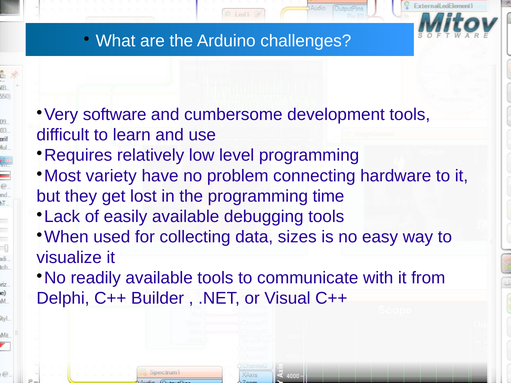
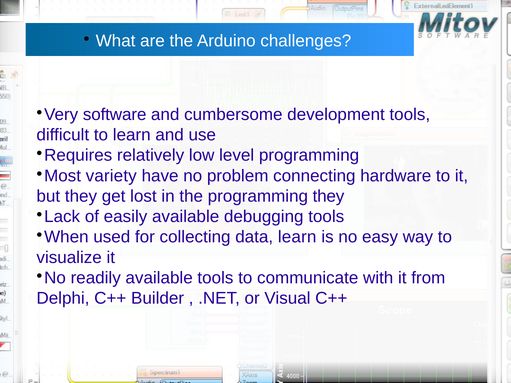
programming time: time -> they
data sizes: sizes -> learn
